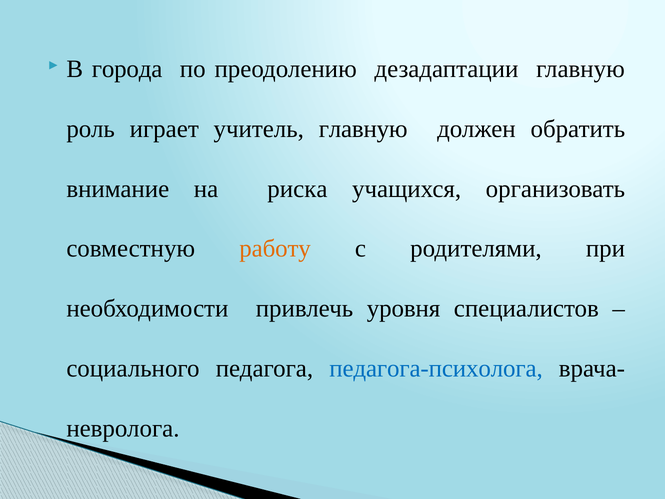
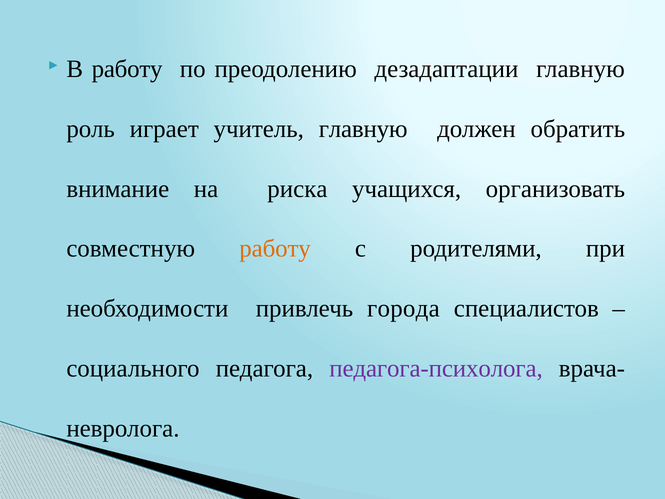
В города: города -> работу
уровня: уровня -> города
педагога-психолога colour: blue -> purple
